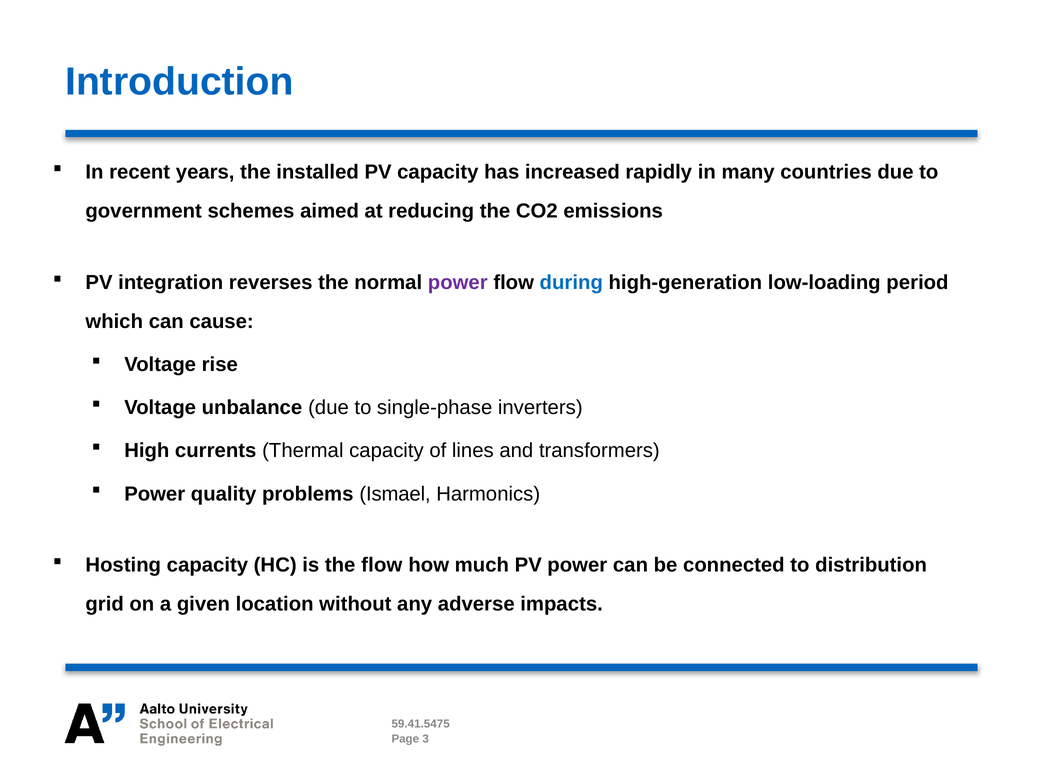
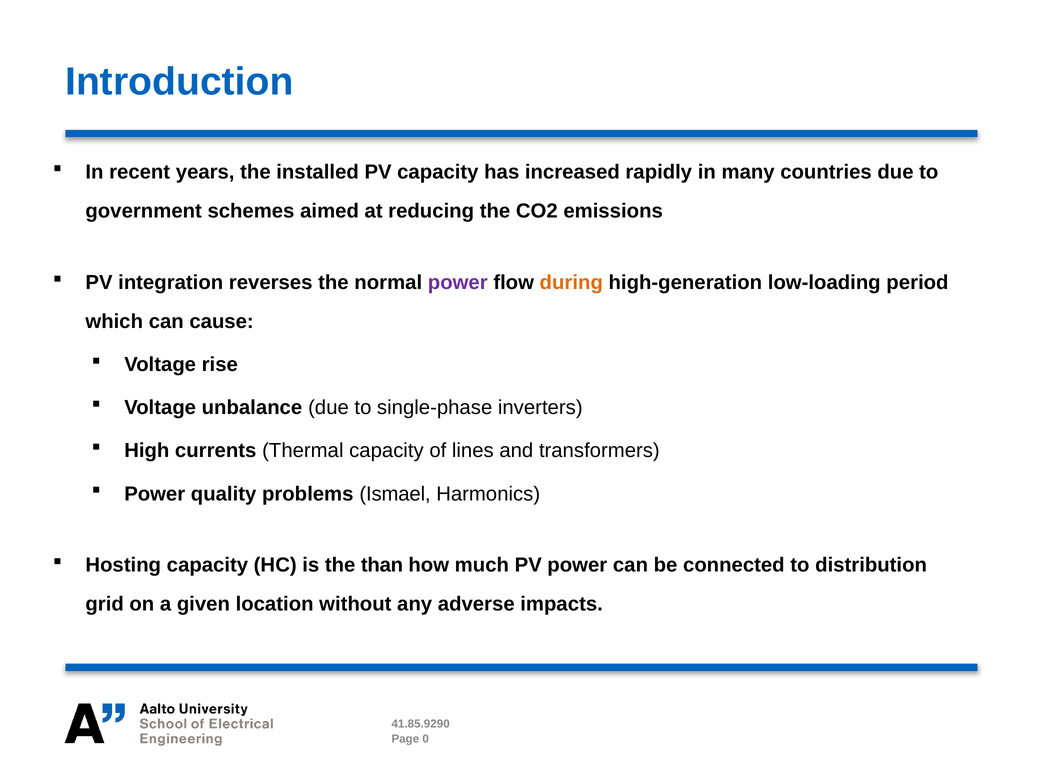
during colour: blue -> orange
the flow: flow -> than
59.41.5475: 59.41.5475 -> 41.85.9290
3: 3 -> 0
